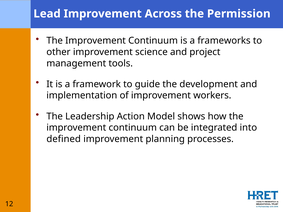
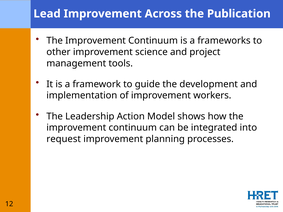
Permission: Permission -> Publication
defined: defined -> request
